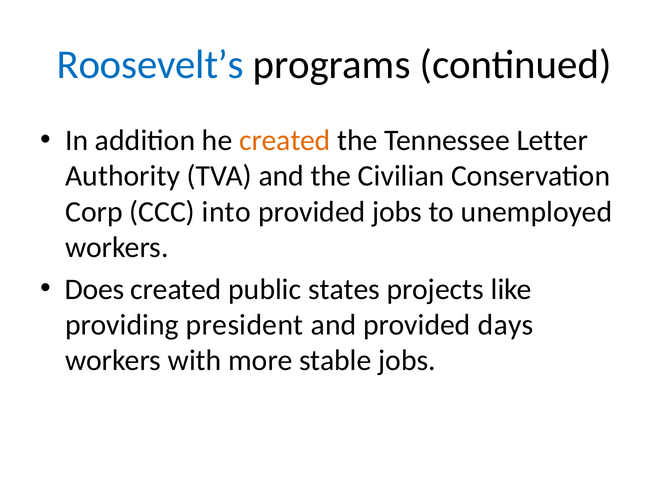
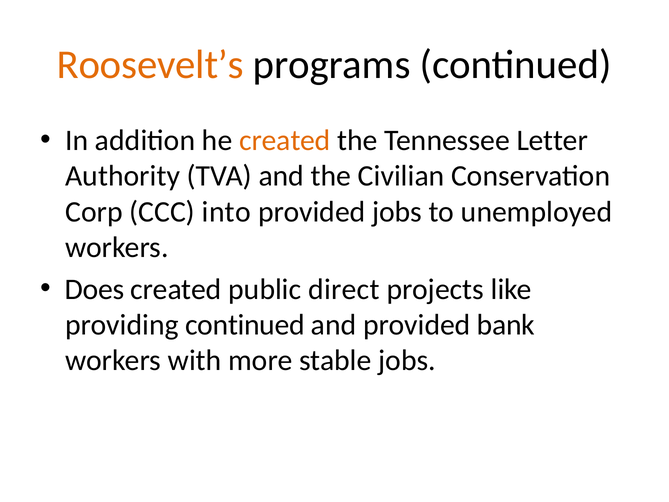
Roosevelt’s colour: blue -> orange
states: states -> direct
providing president: president -> continued
days: days -> bank
